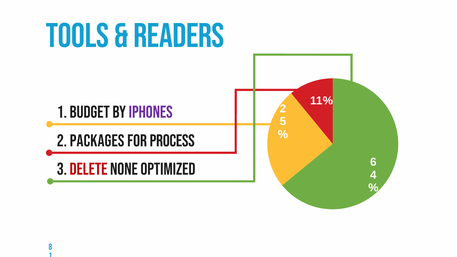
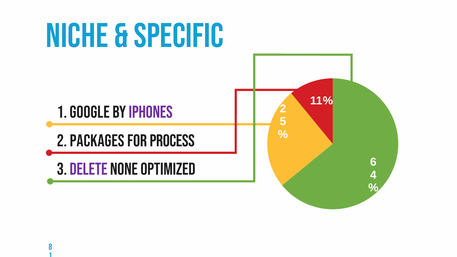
Tools: Tools -> Niche
readers: readers -> specific
budget: budget -> google
delete colour: red -> purple
